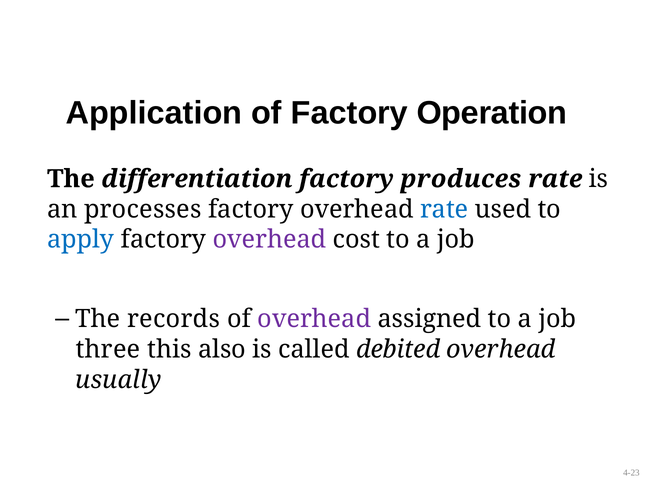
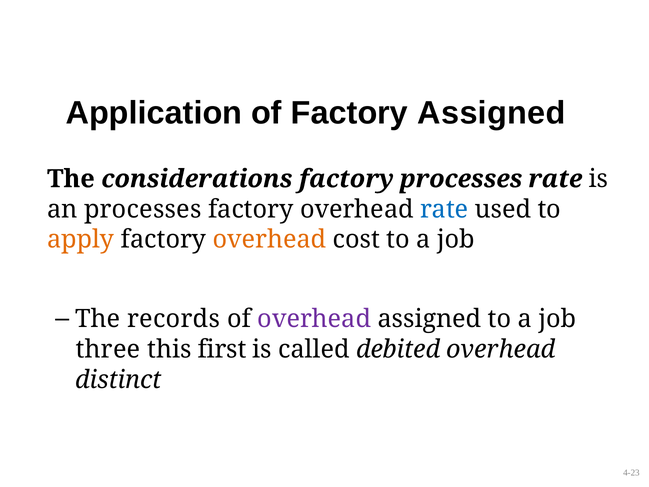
Factory Operation: Operation -> Assigned
differentiation: differentiation -> considerations
factory produces: produces -> processes
apply colour: blue -> orange
overhead at (269, 239) colour: purple -> orange
also: also -> first
usually: usually -> distinct
